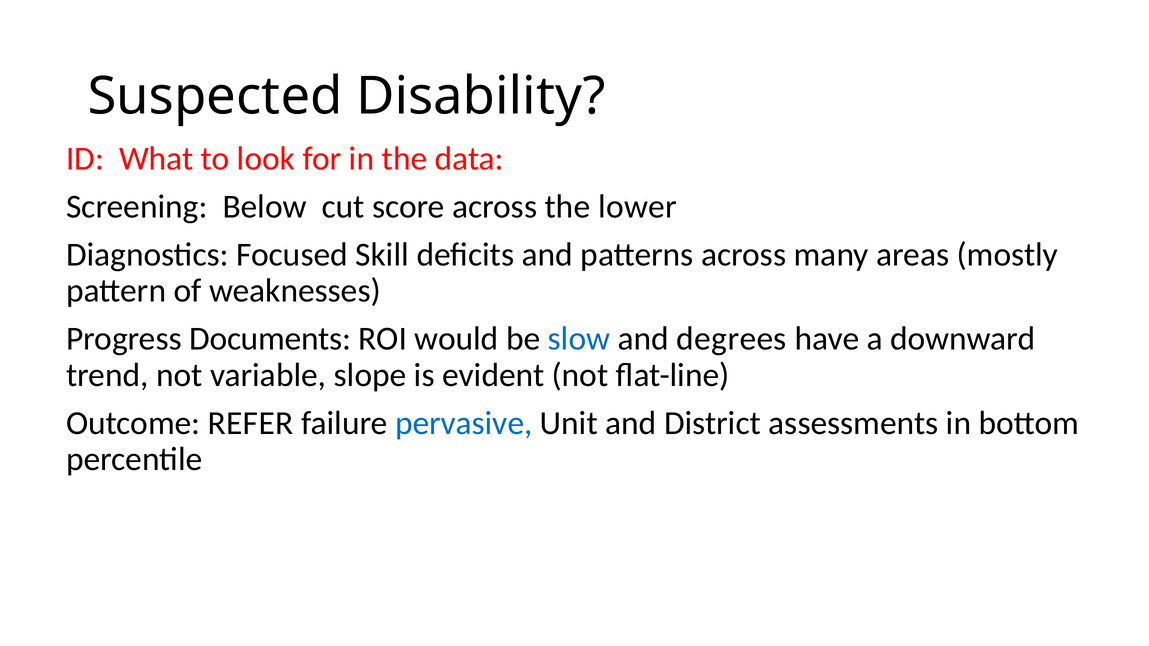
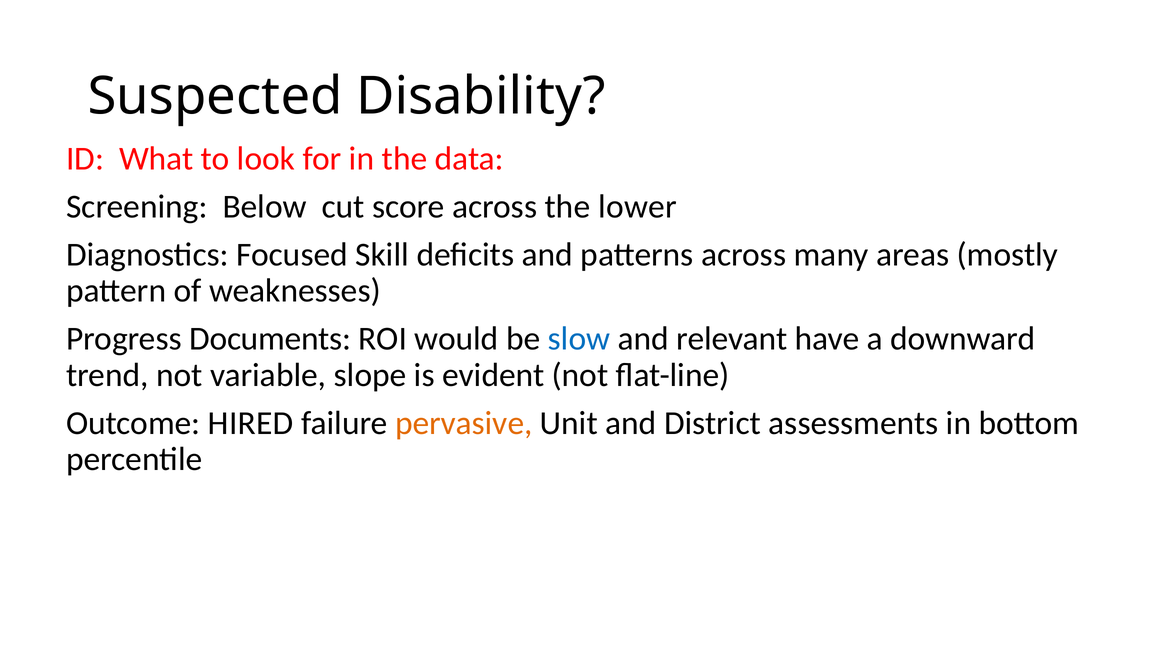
degrees: degrees -> relevant
REFER: REFER -> HIRED
pervasive colour: blue -> orange
